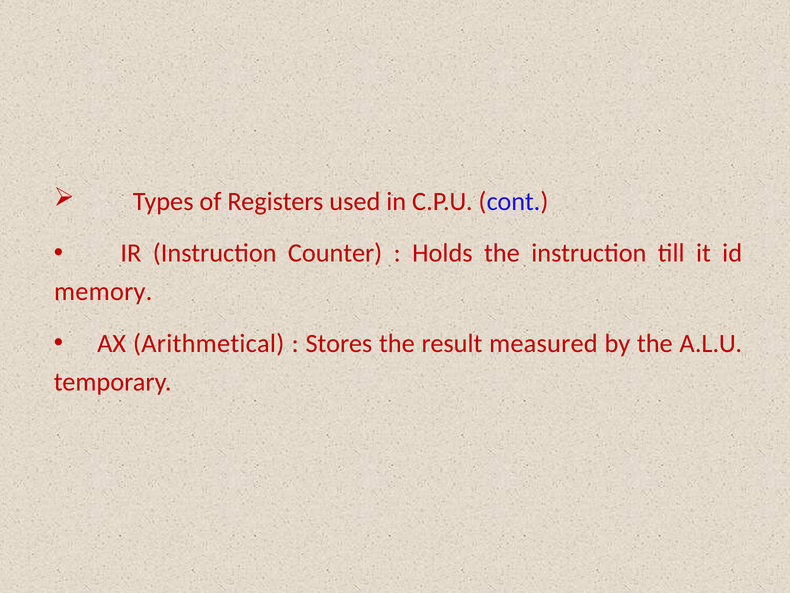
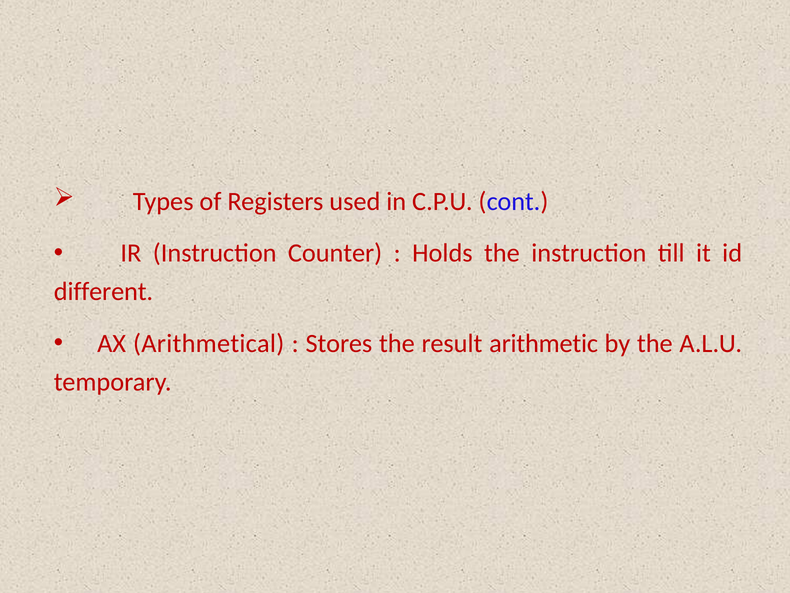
memory: memory -> different
measured: measured -> arithmetic
